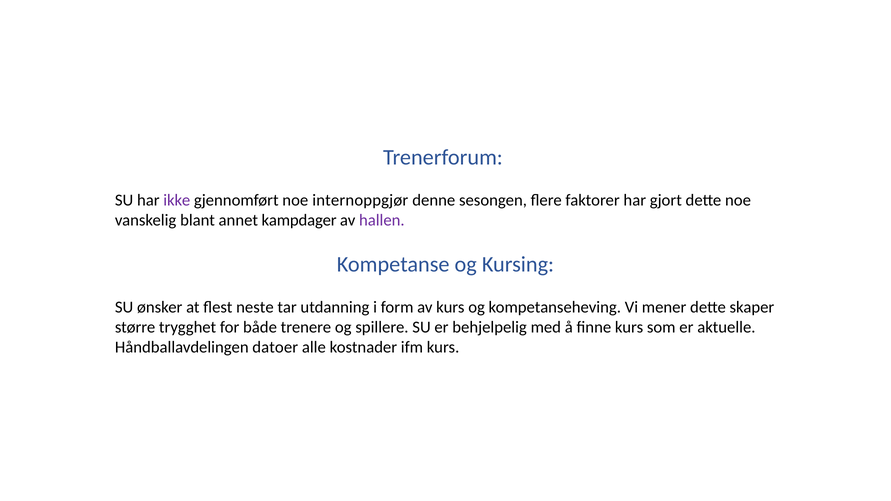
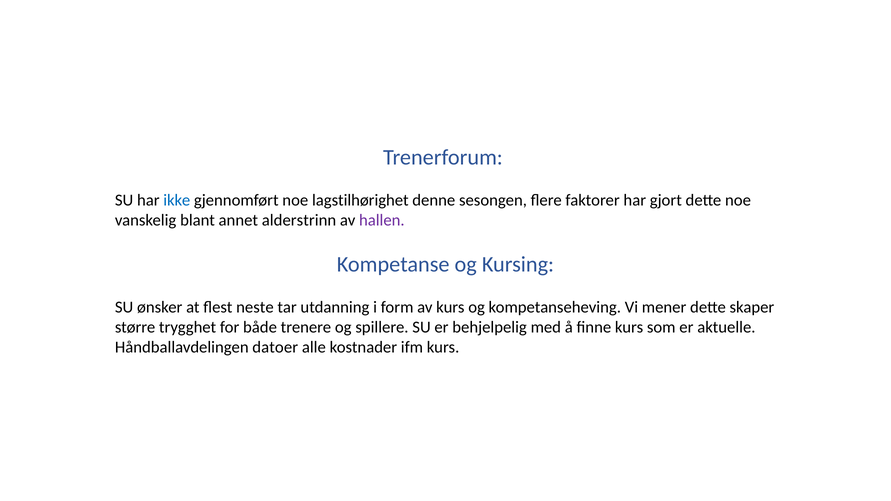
ikke colour: purple -> blue
internoppgjør: internoppgjør -> lagstilhørighet
kampdager: kampdager -> alderstrinn
